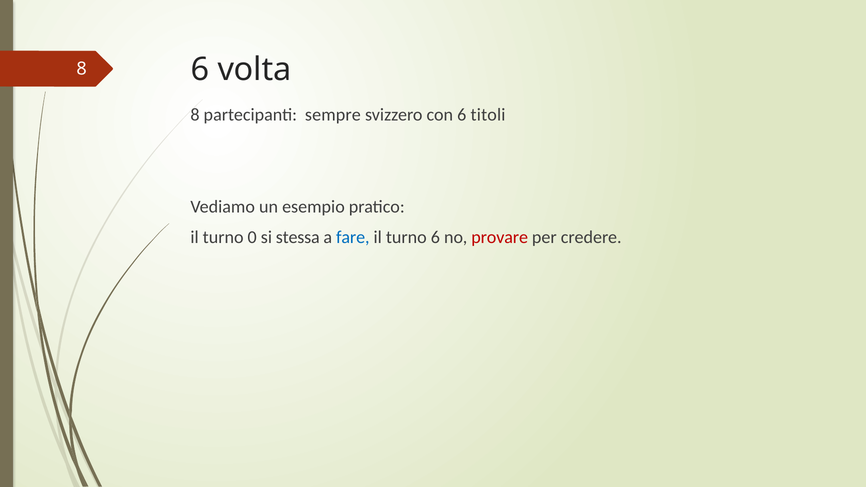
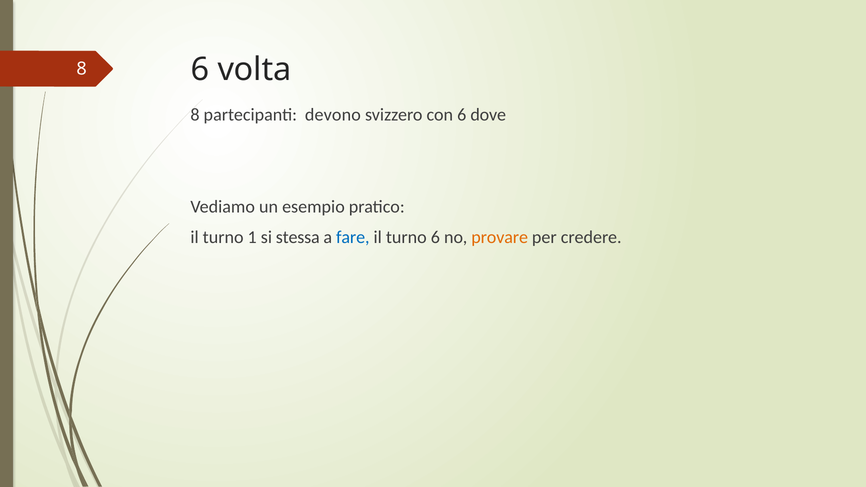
sempre: sempre -> devono
titoli: titoli -> dove
0: 0 -> 1
provare colour: red -> orange
